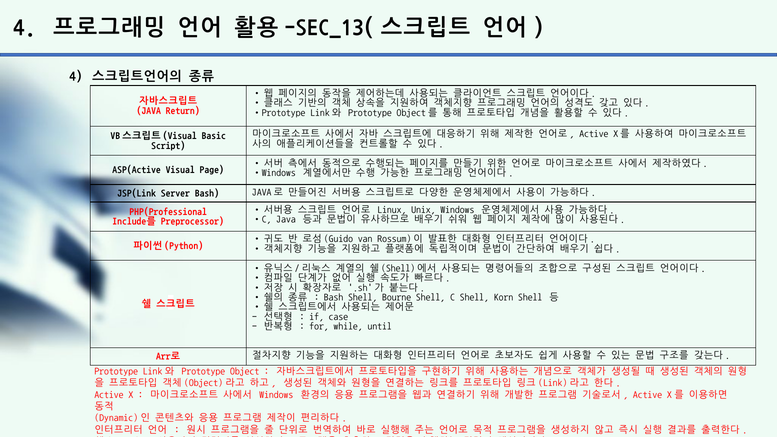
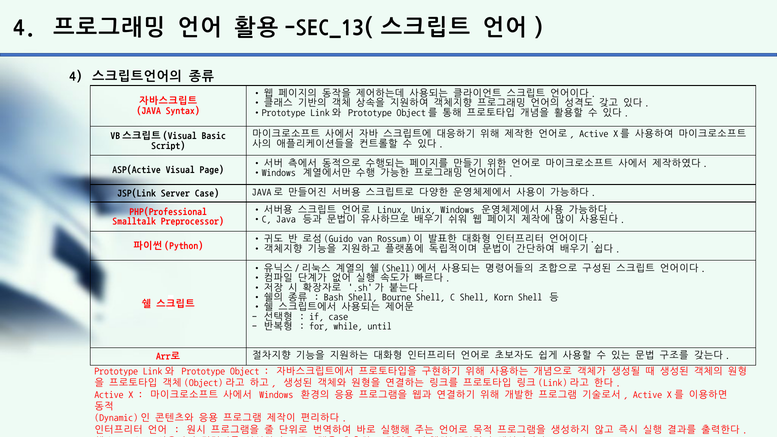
Return: Return -> Syntax
Server Bash: Bash -> Case
Include를: Include를 -> Smalltalk
